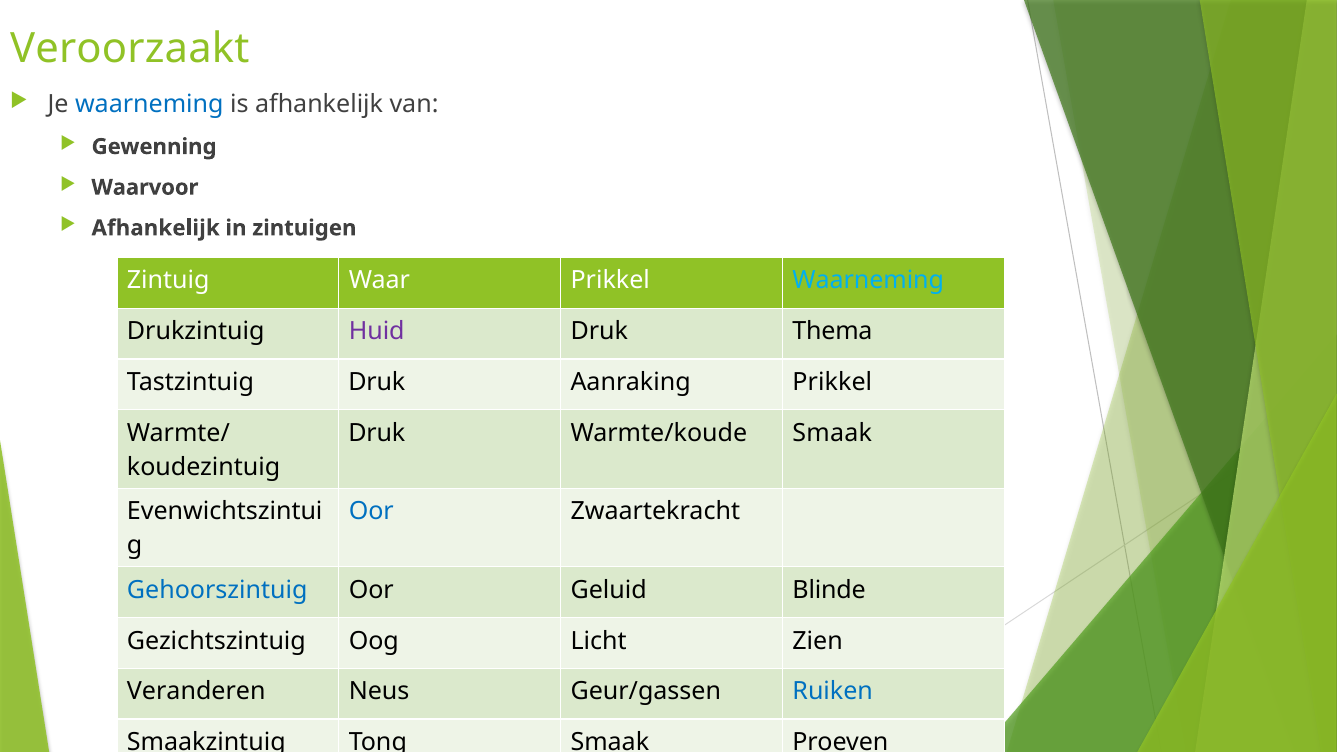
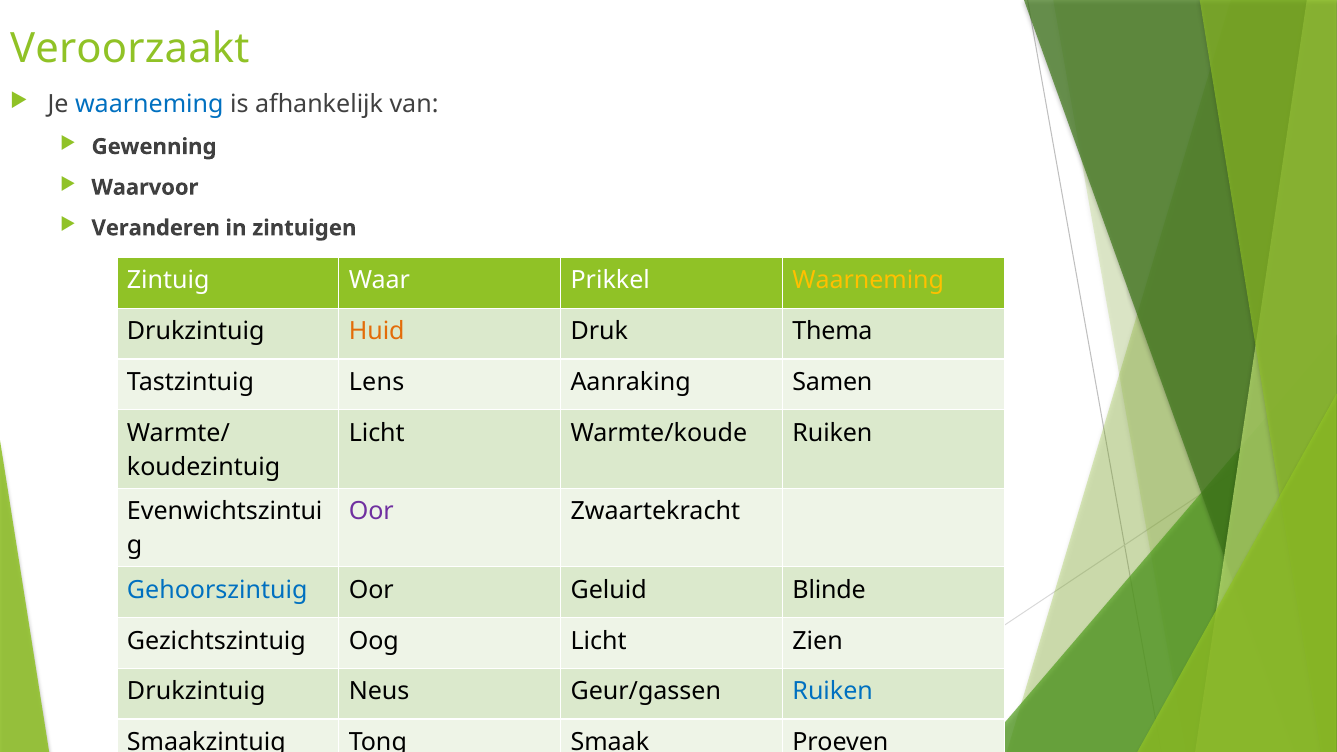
Afhankelijk at (156, 228): Afhankelijk -> Veranderen
Waarneming at (868, 281) colour: light blue -> yellow
Huid colour: purple -> orange
Tastzintuig Druk: Druk -> Lens
Aanraking Prikkel: Prikkel -> Samen
Druk at (377, 433): Druk -> Licht
Warmte/koude Smaak: Smaak -> Ruiken
Oor at (371, 512) colour: blue -> purple
Veranderen at (196, 692): Veranderen -> Drukzintuig
